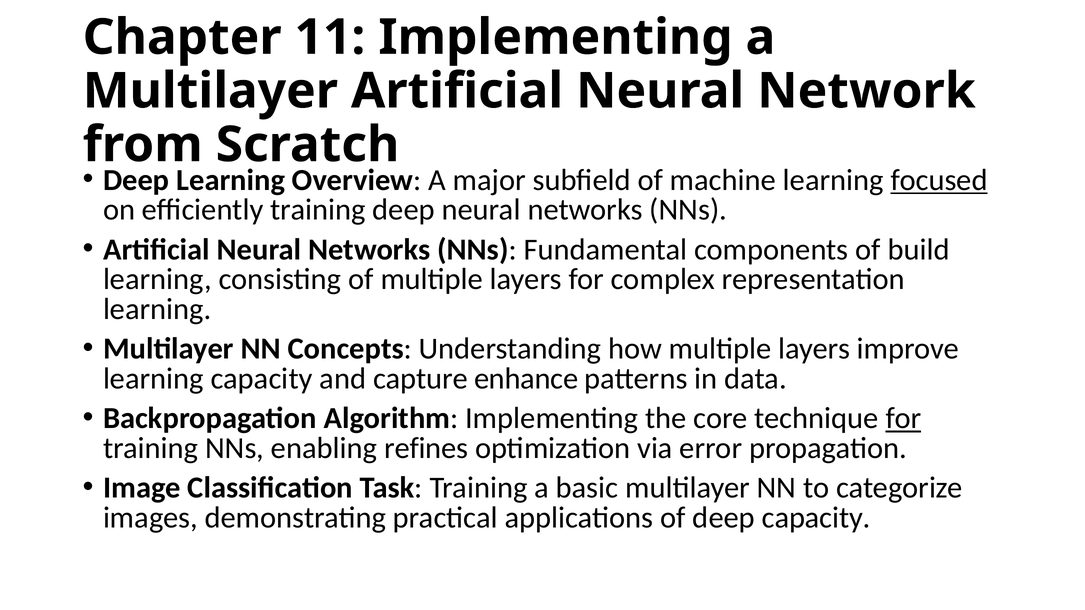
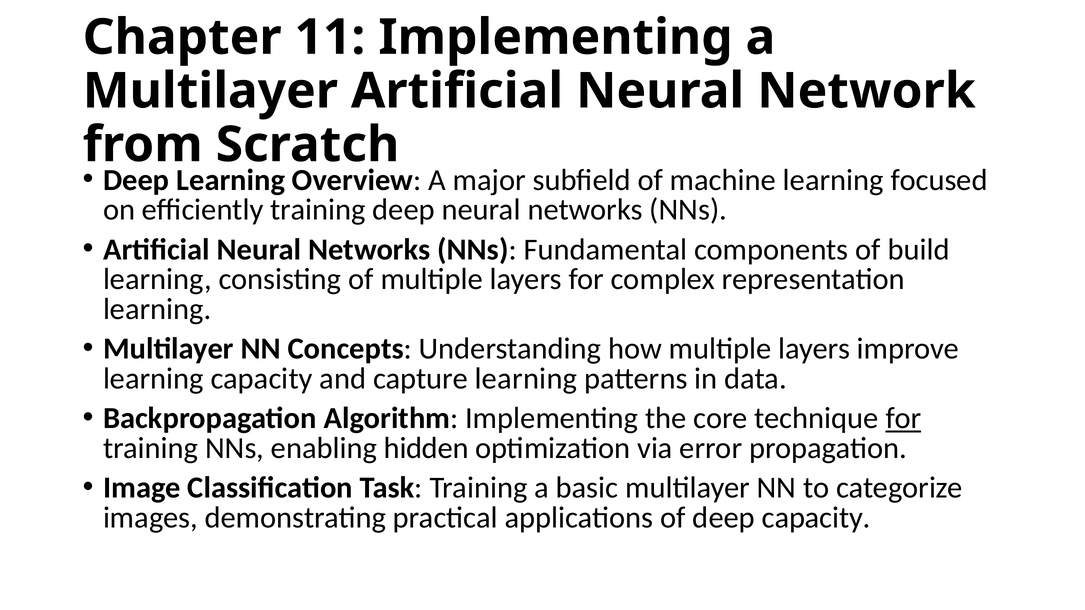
focused underline: present -> none
capture enhance: enhance -> learning
refines: refines -> hidden
